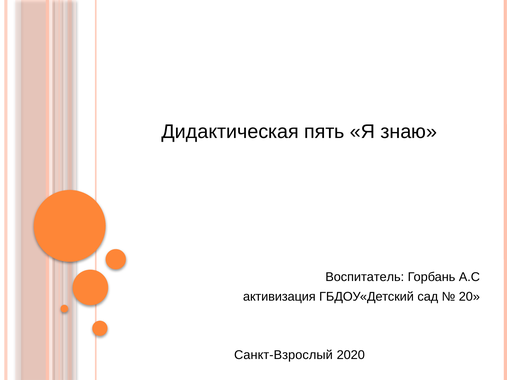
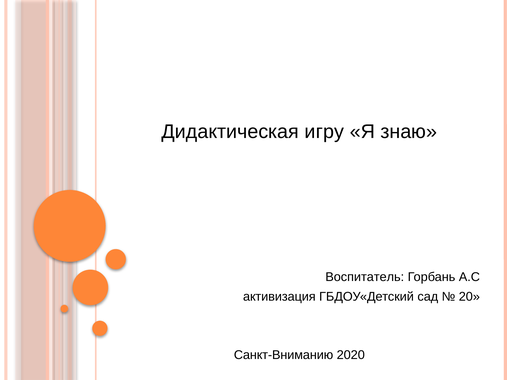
пять: пять -> игру
Санкт-Взрослый: Санкт-Взрослый -> Санкт-Вниманию
